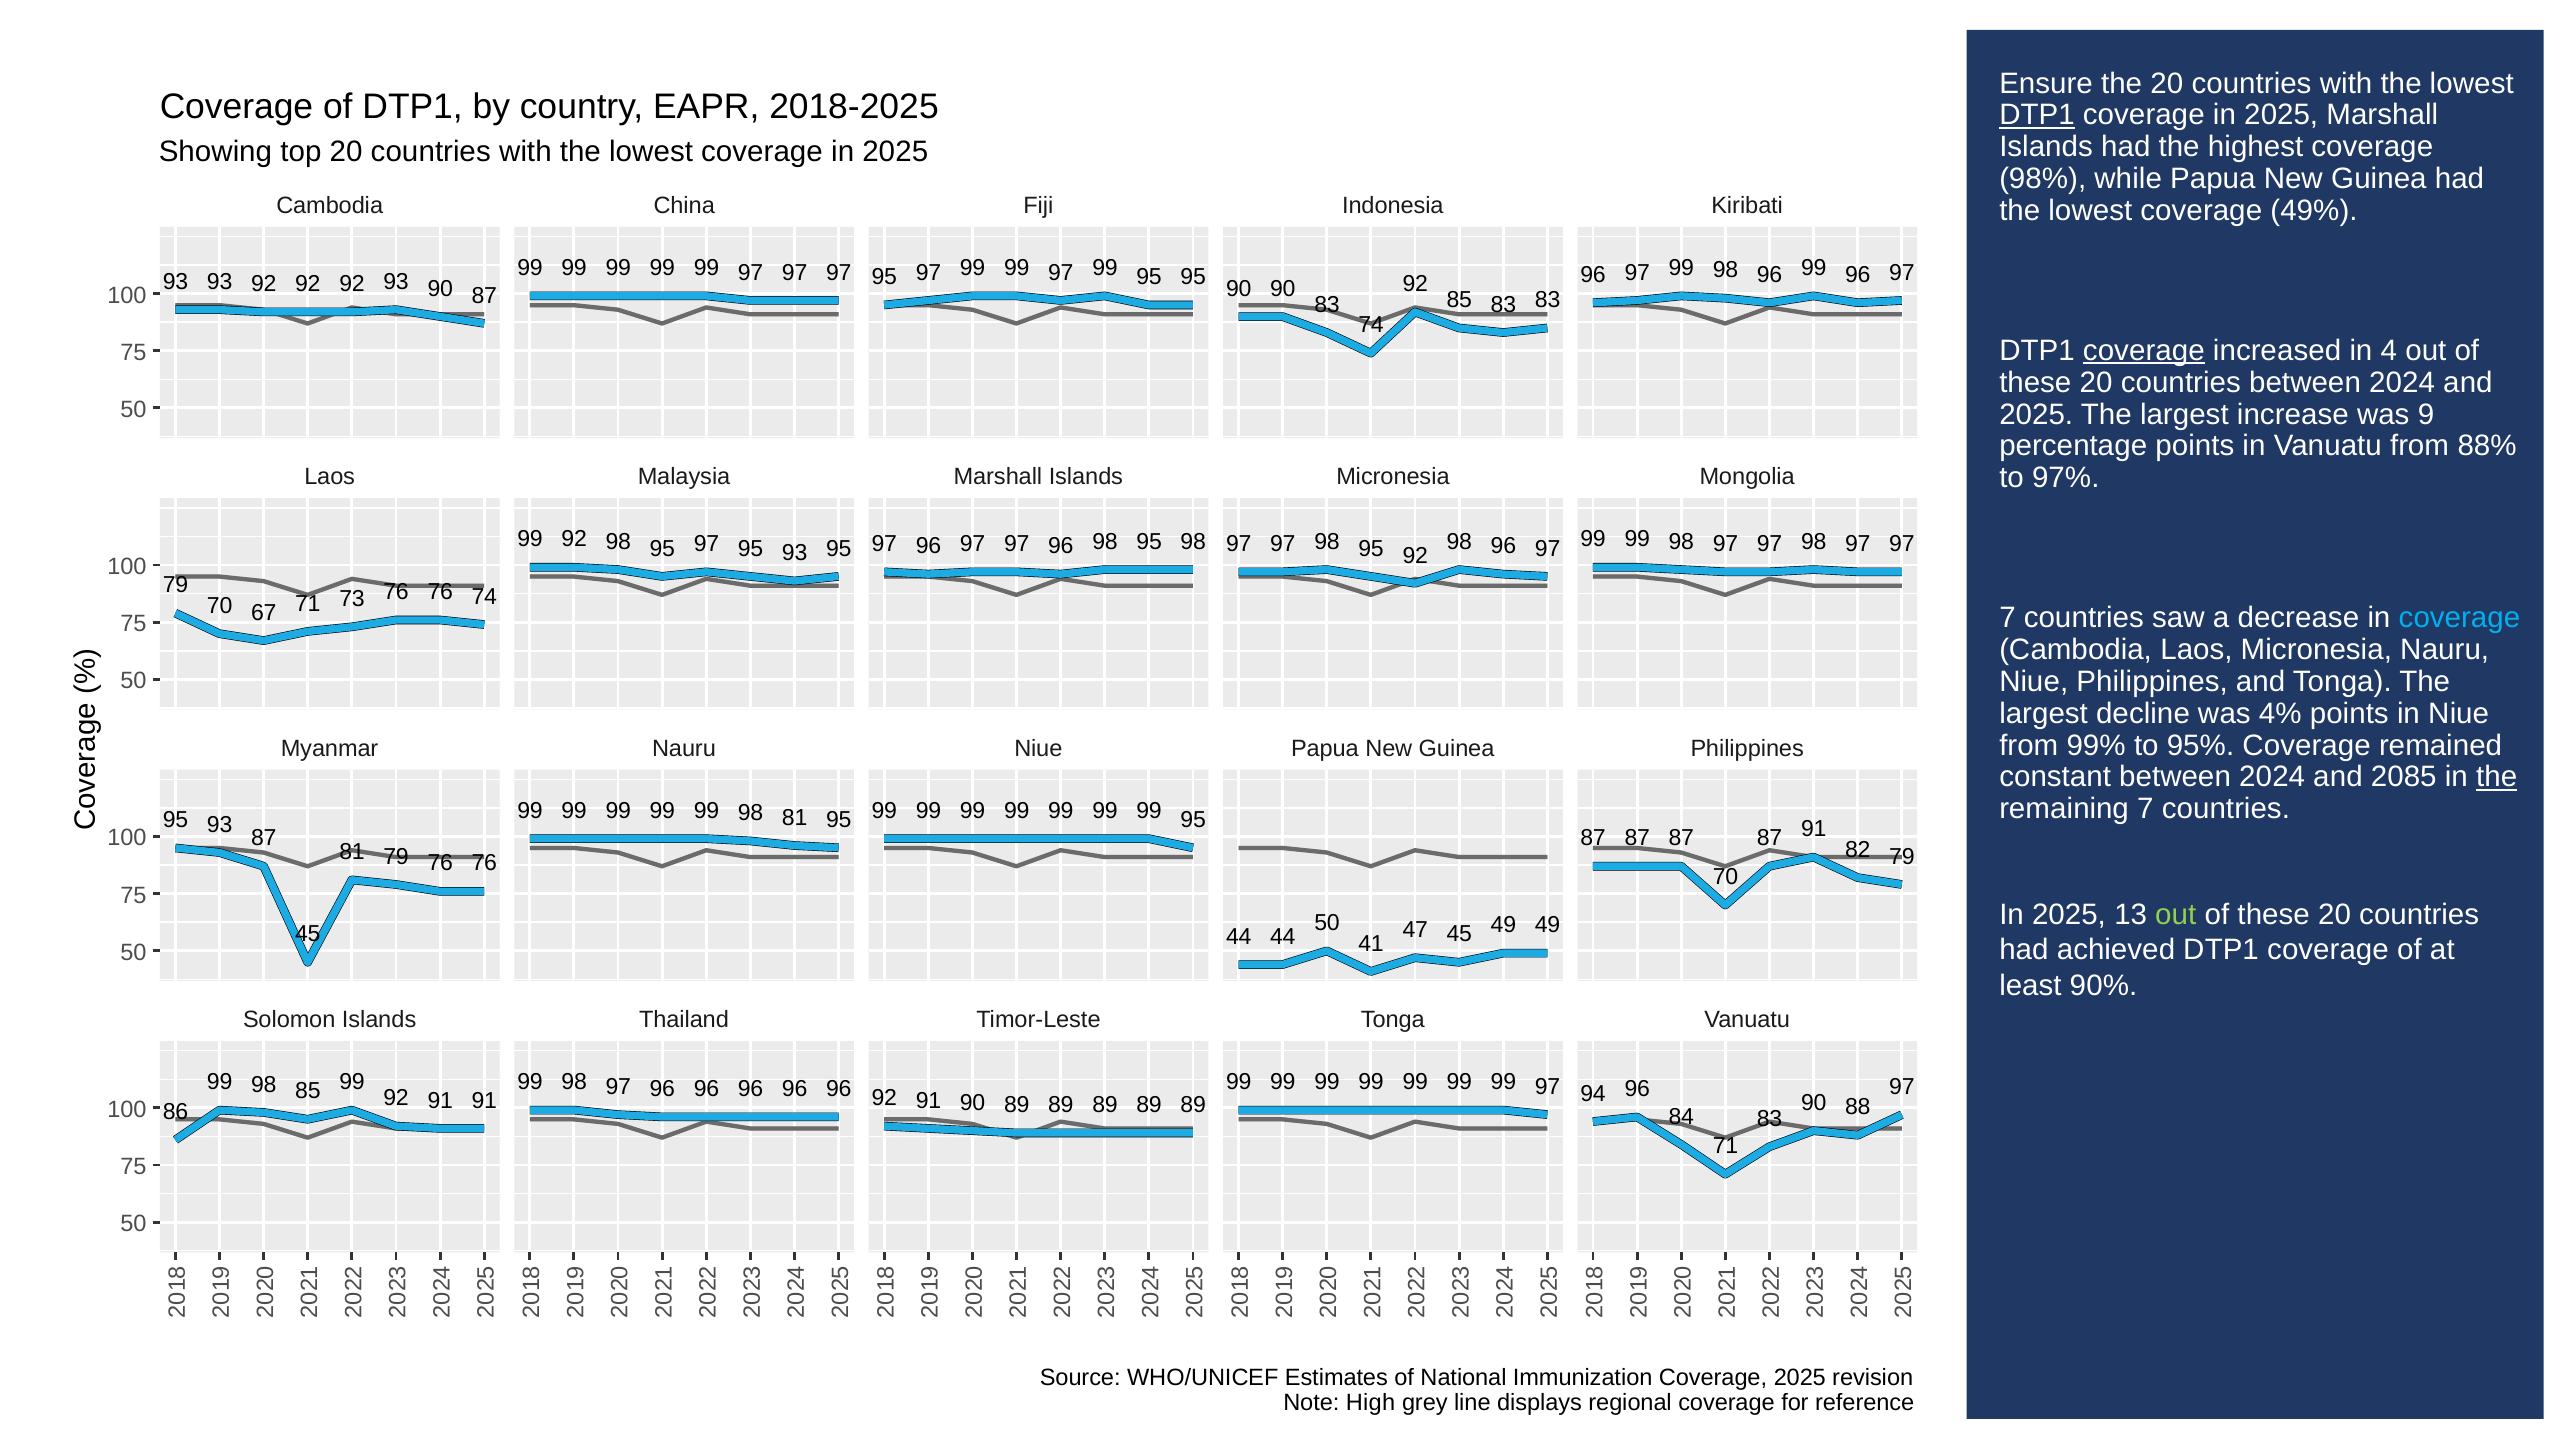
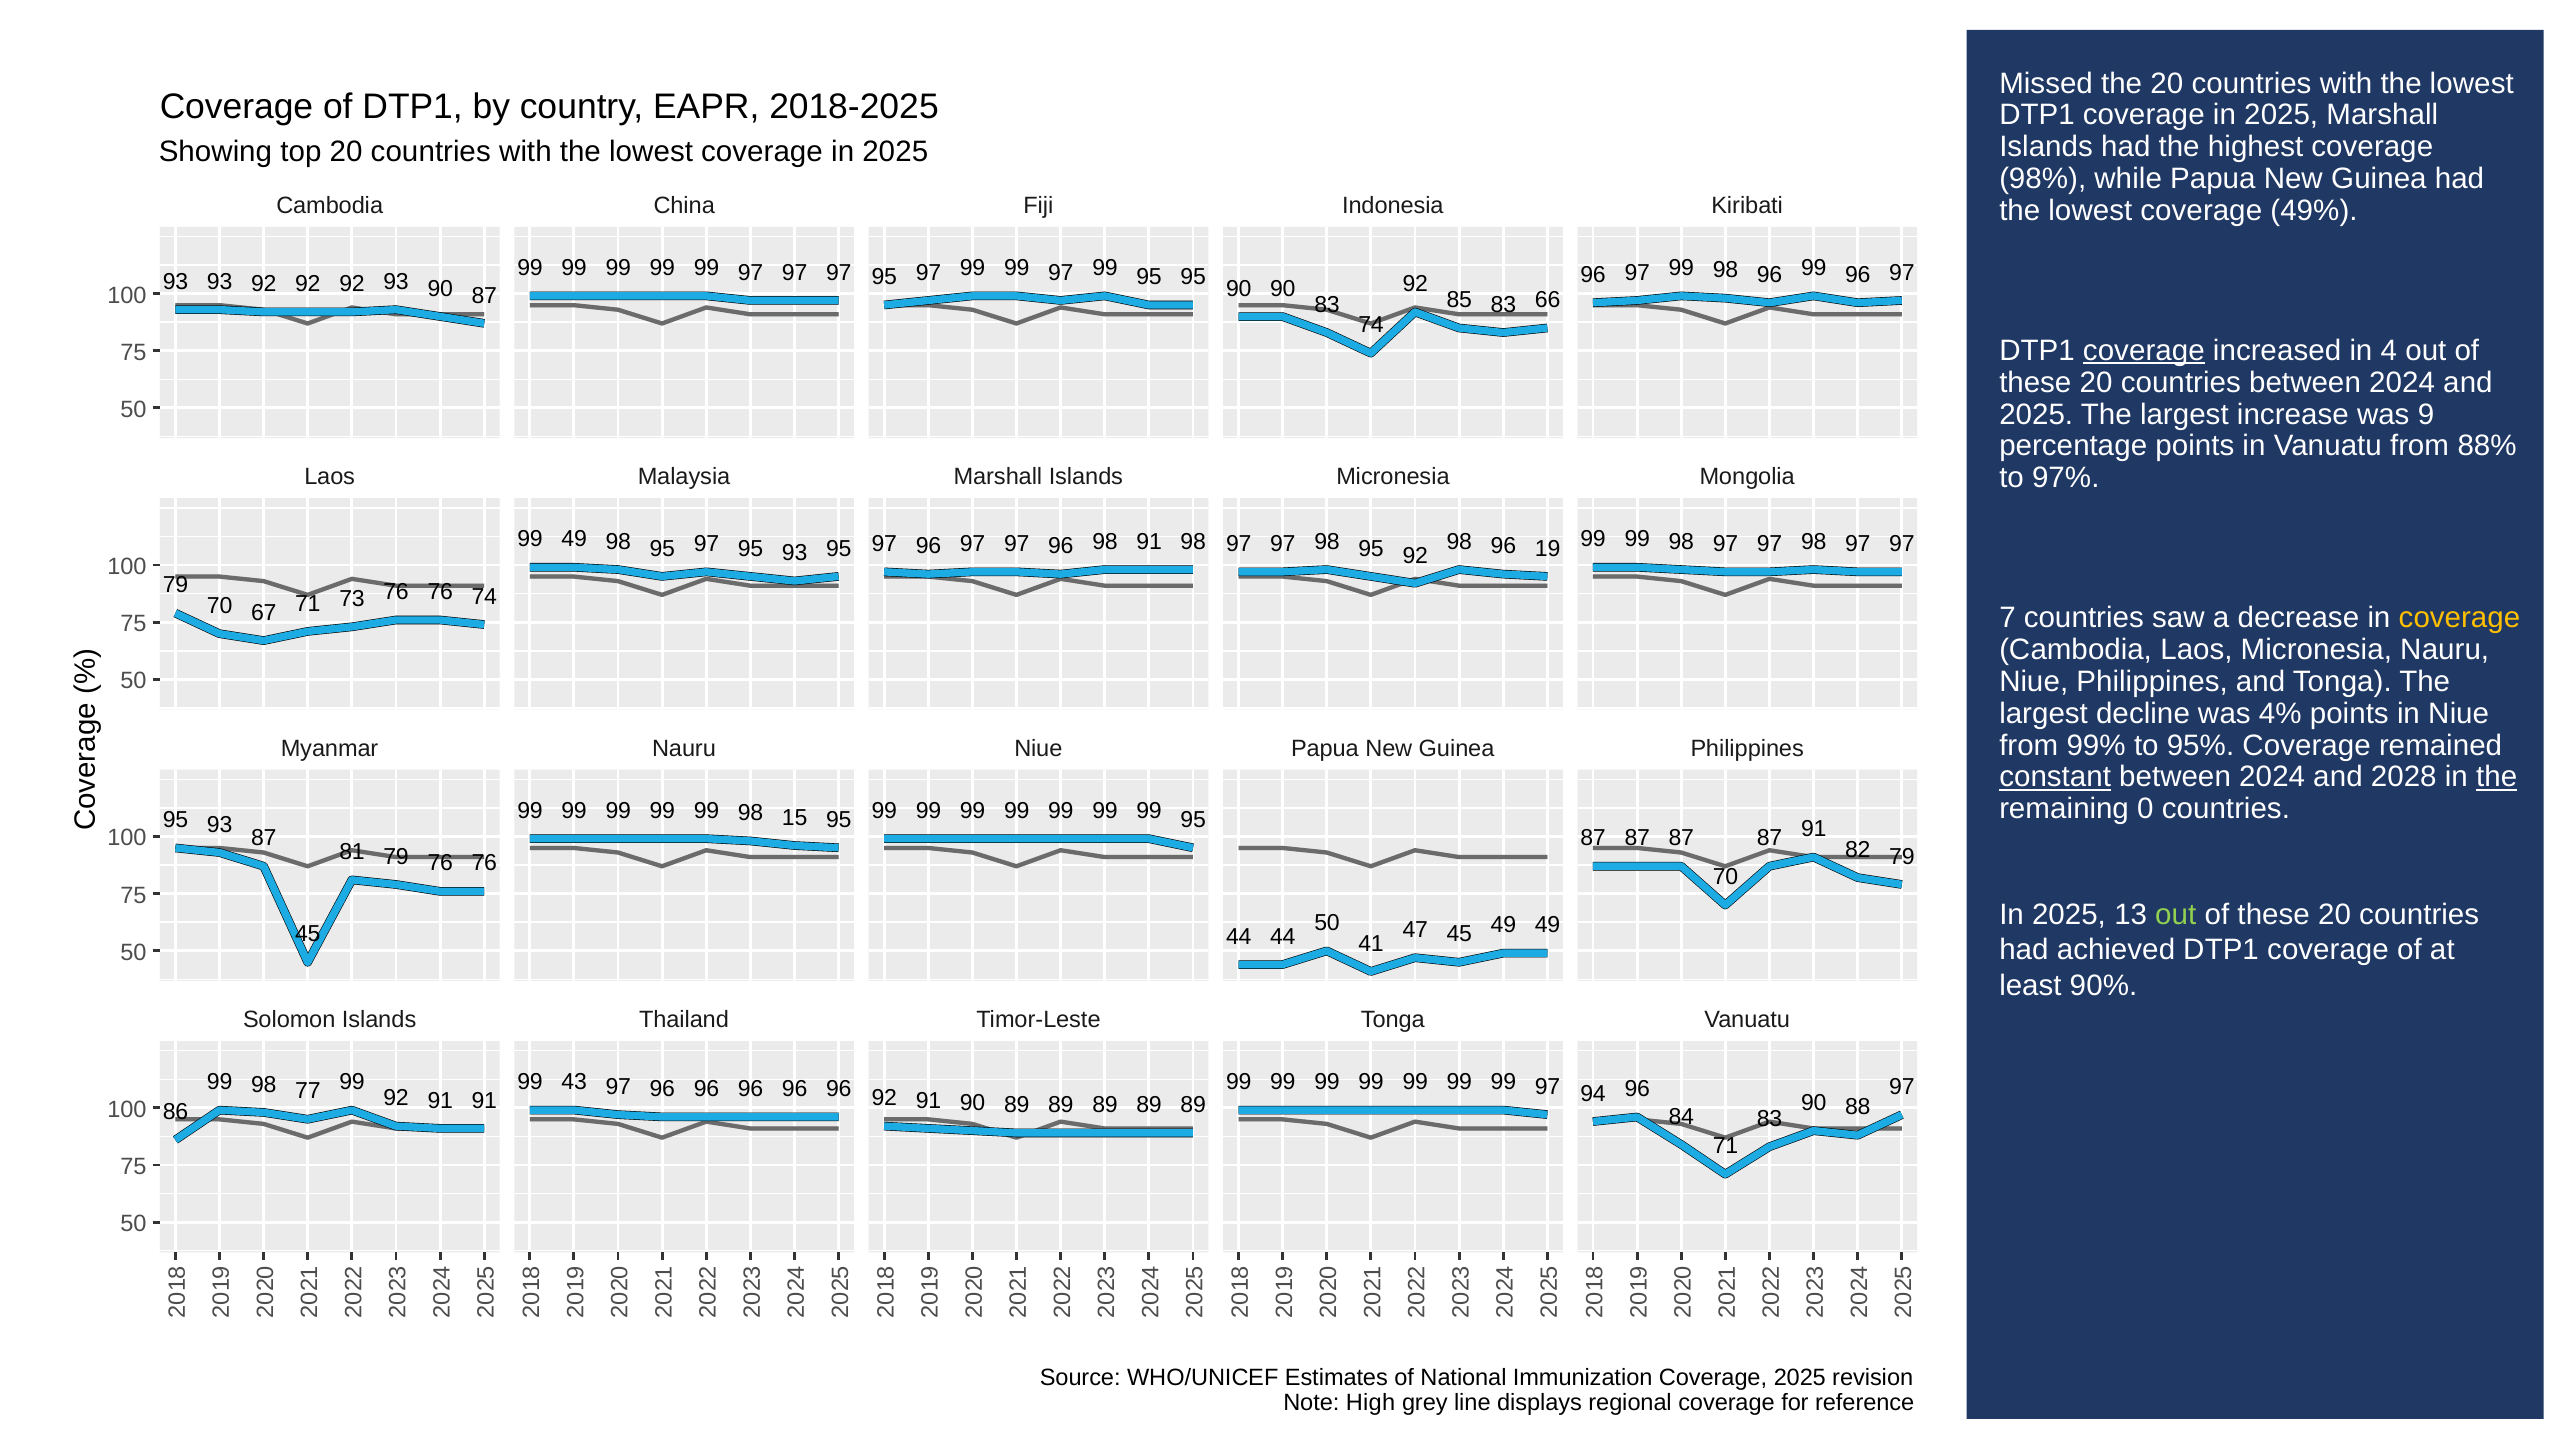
Ensure: Ensure -> Missed
DTP1 at (2037, 115) underline: present -> none
83 83: 83 -> 66
92 at (574, 539): 92 -> 49
98 96 97: 97 -> 19
96 98 95: 95 -> 91
coverage at (2459, 618) colour: light blue -> yellow
constant underline: none -> present
2085: 2085 -> 2028
remaining 7: 7 -> 0
98 81: 81 -> 15
98 85: 85 -> 77
98 at (574, 1082): 98 -> 43
